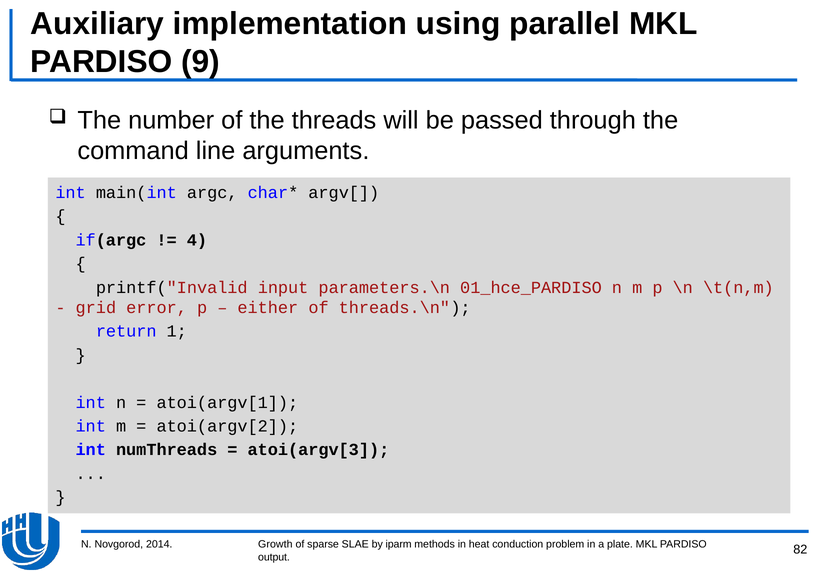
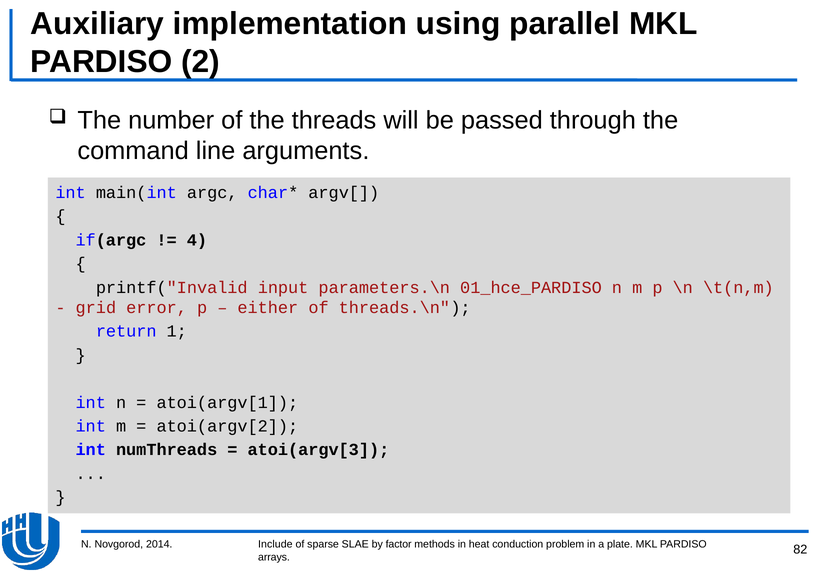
9: 9 -> 2
Growth: Growth -> Include
iparm: iparm -> factor
output: output -> arrays
